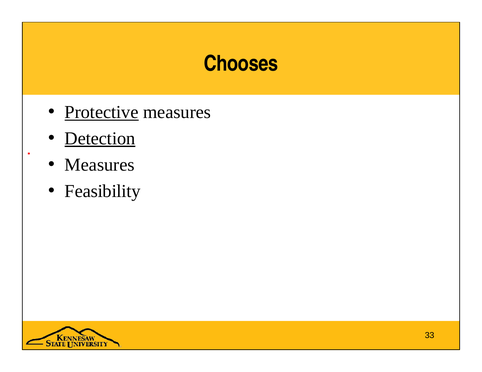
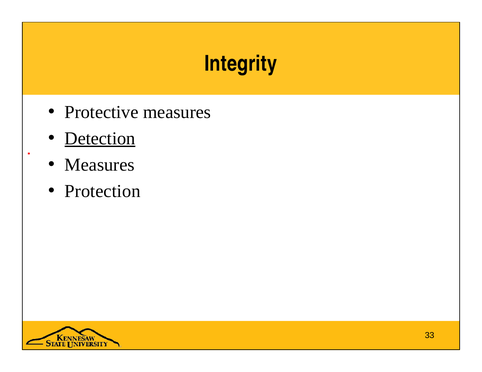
Chooses: Chooses -> Integrity
Protective underline: present -> none
Feasibility: Feasibility -> Protection
